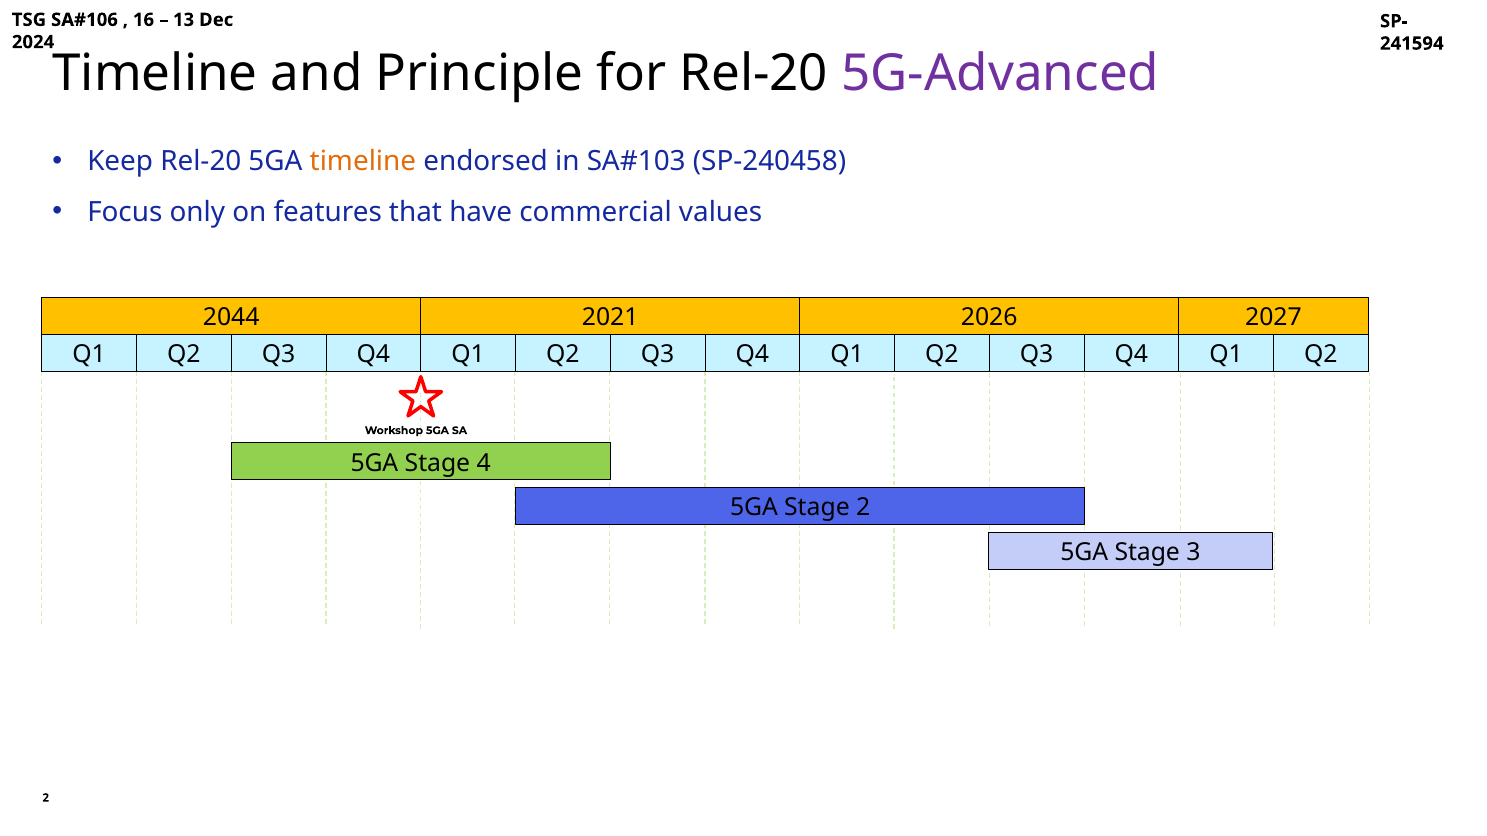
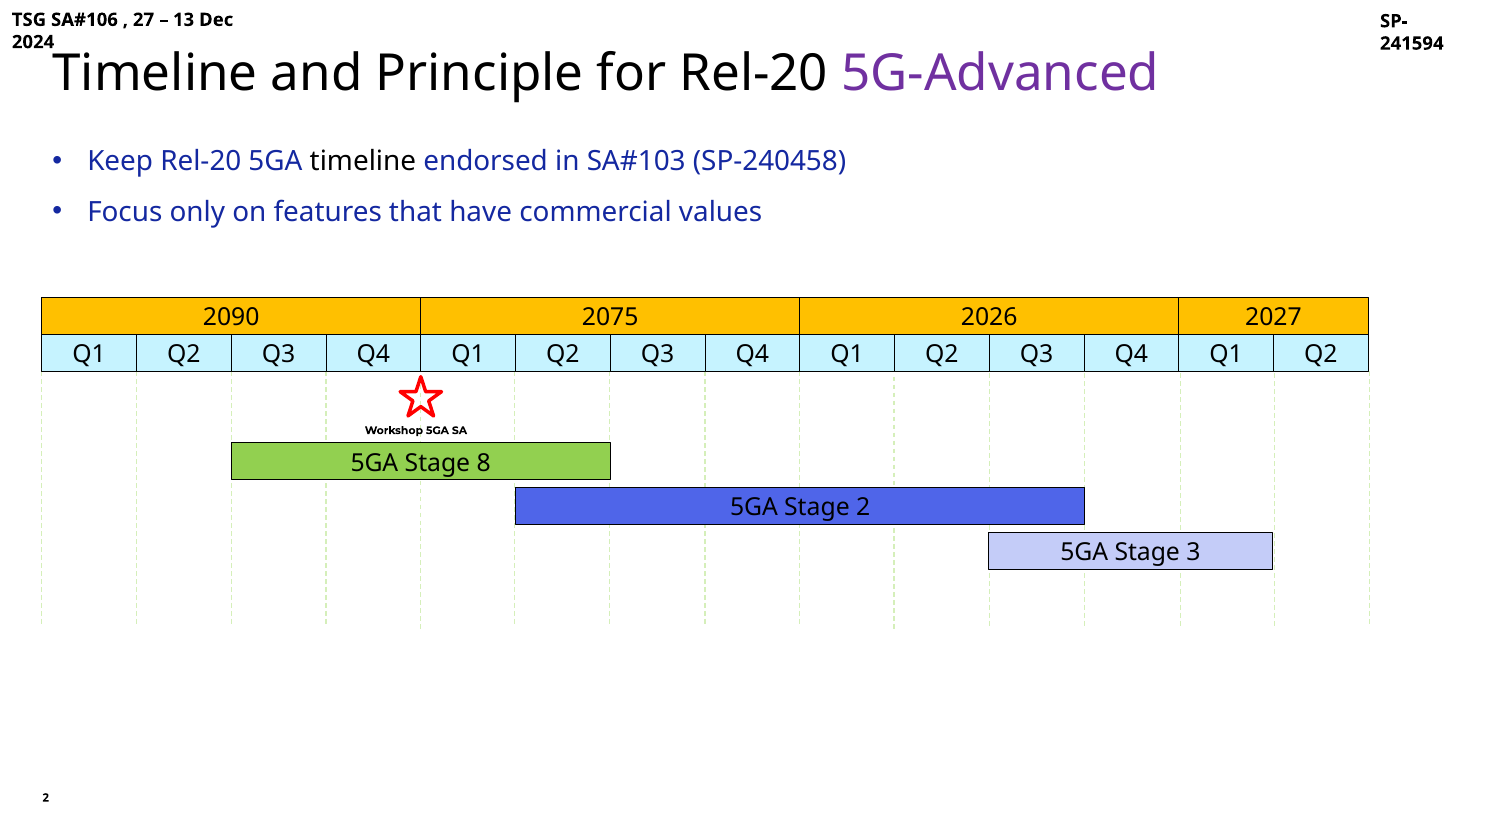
16: 16 -> 27
timeline at (363, 162) colour: orange -> black
2044: 2044 -> 2090
2021: 2021 -> 2075
4: 4 -> 8
